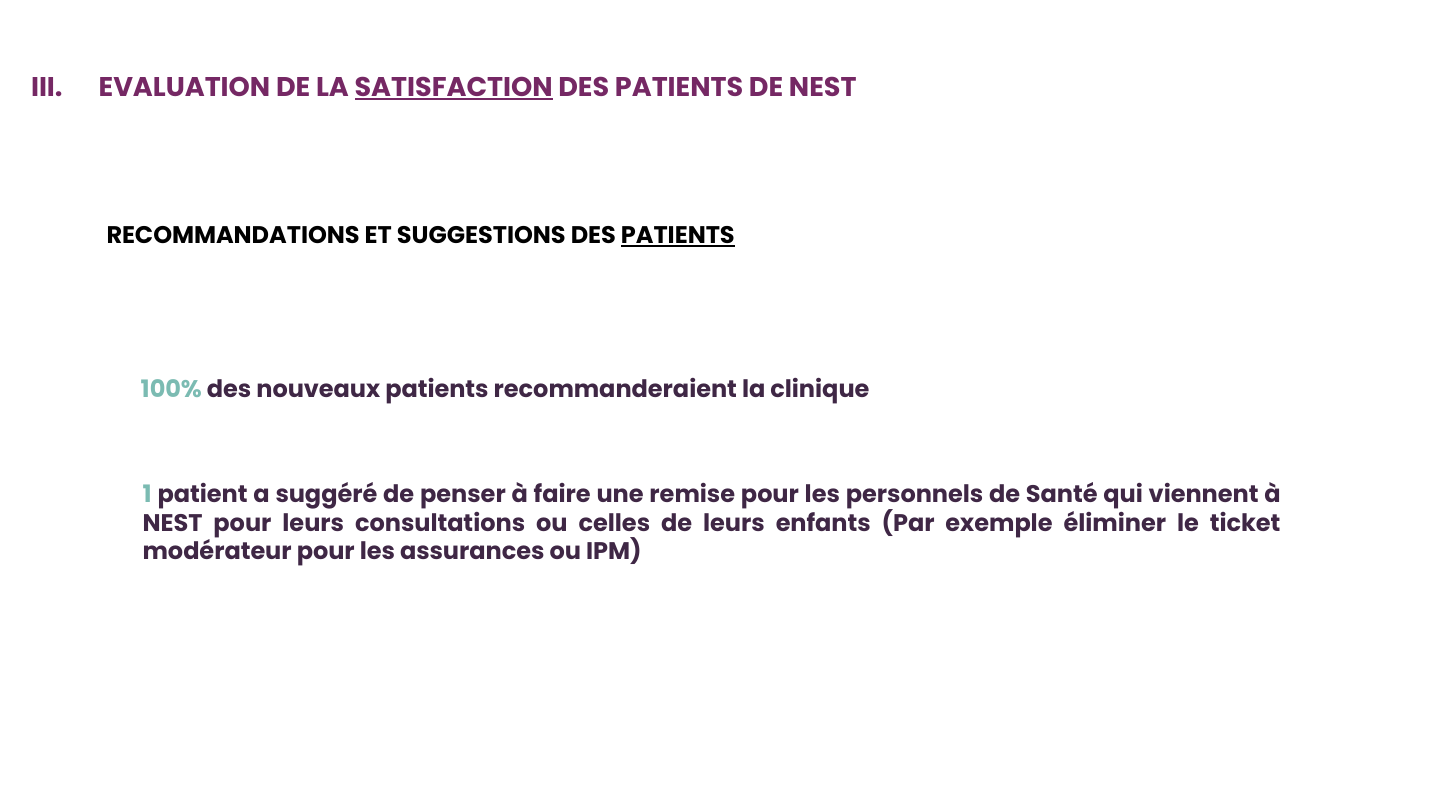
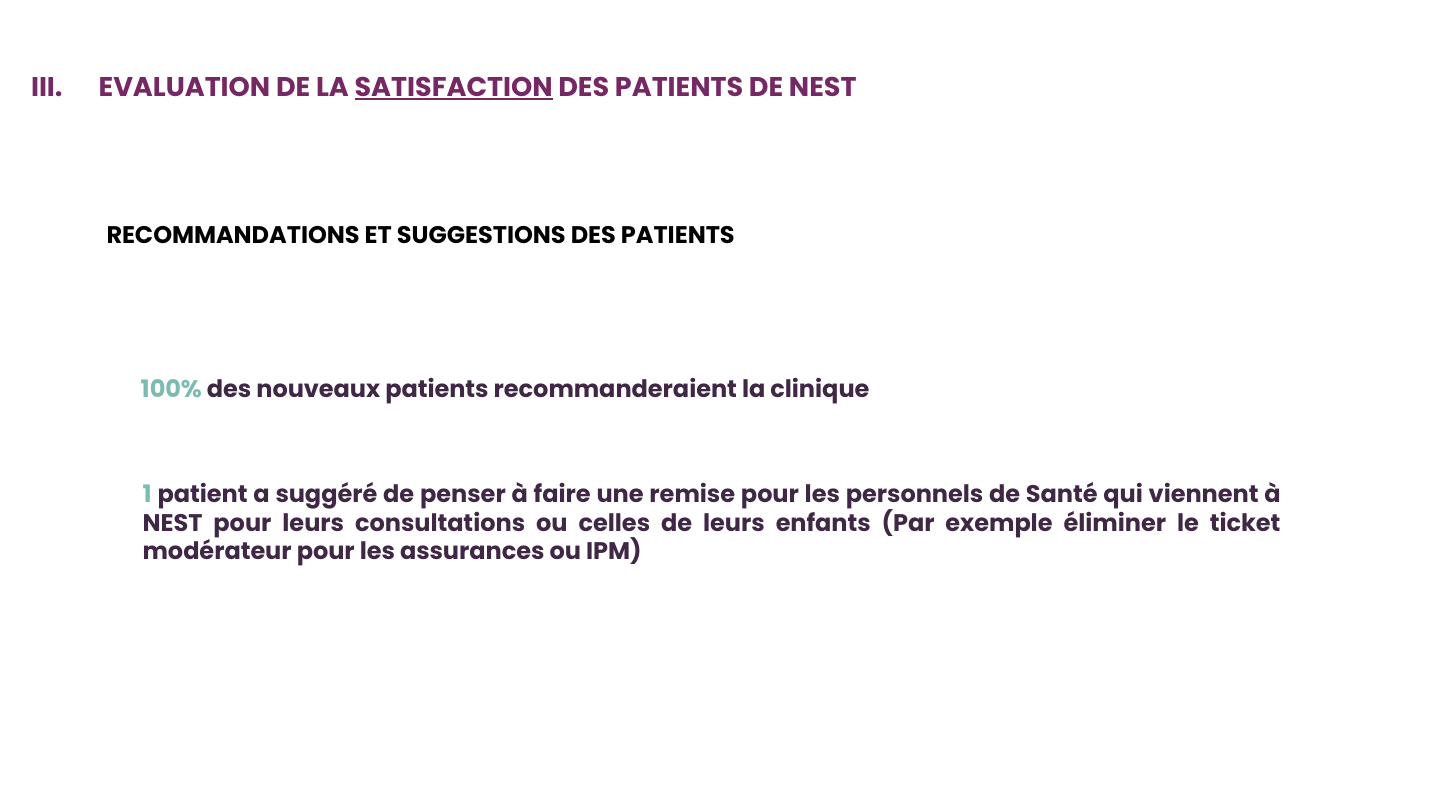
PATIENTS at (678, 235) underline: present -> none
